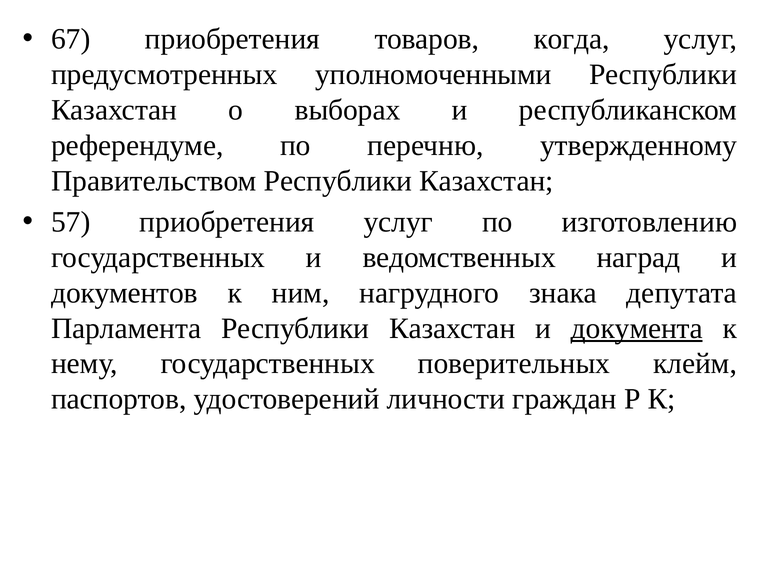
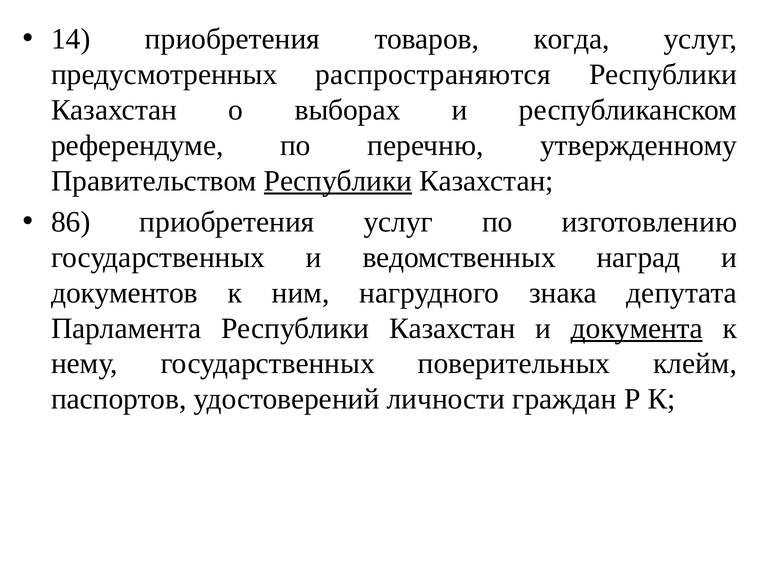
67: 67 -> 14
уполномоченными: уполномоченными -> распространяются
Республики at (338, 181) underline: none -> present
57: 57 -> 86
